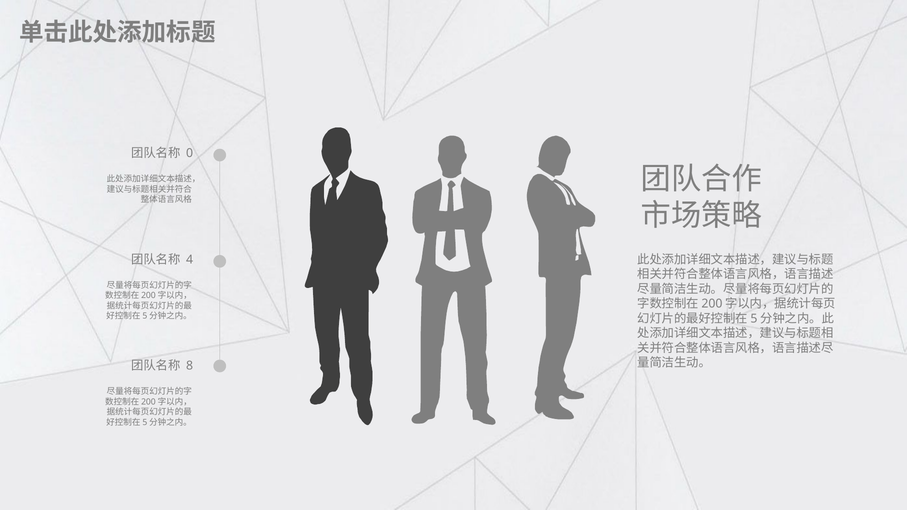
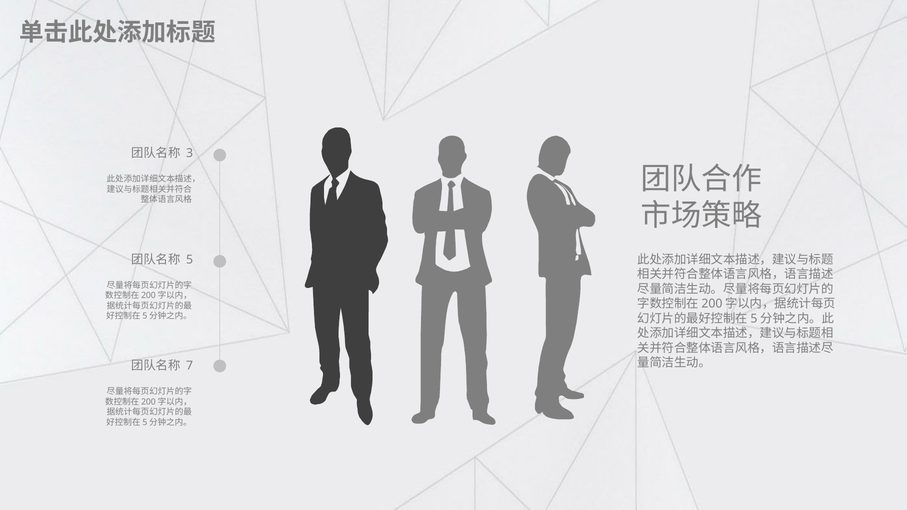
0: 0 -> 3
4: 4 -> 5
8: 8 -> 7
